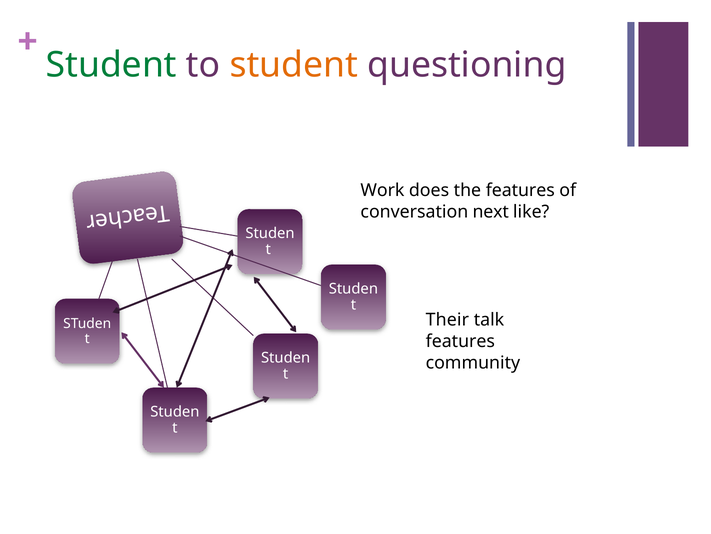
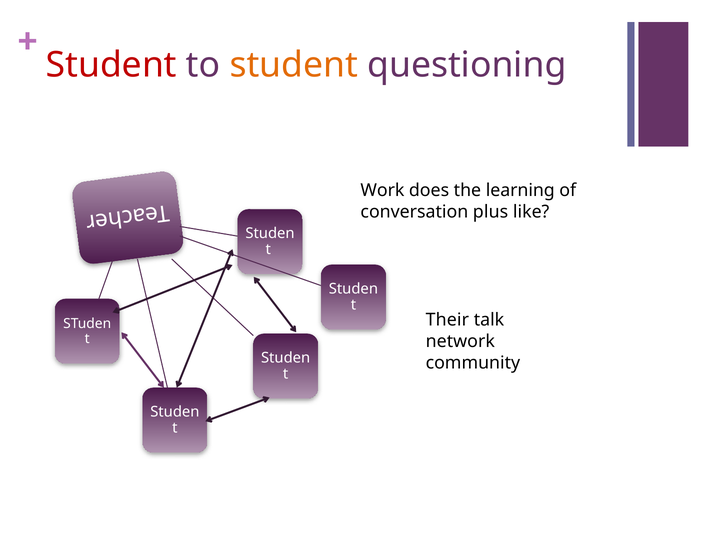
Student at (111, 65) colour: green -> red
the features: features -> learning
next: next -> plus
features at (460, 341): features -> network
